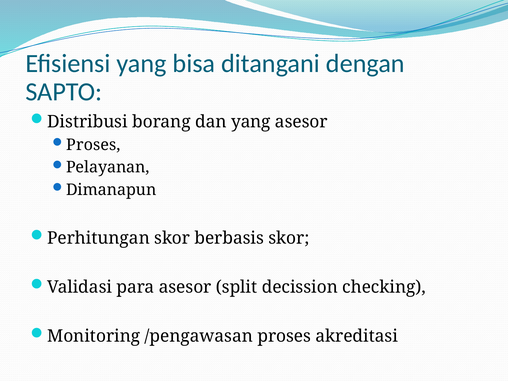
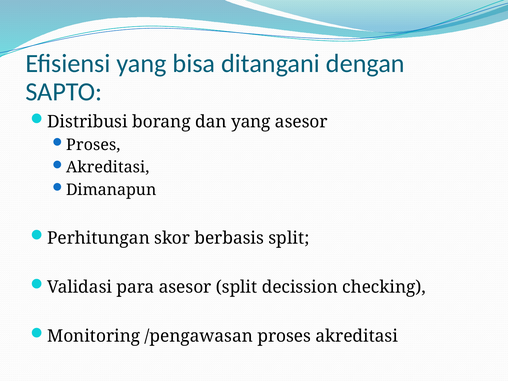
Pelayanan at (108, 167): Pelayanan -> Akreditasi
berbasis skor: skor -> split
